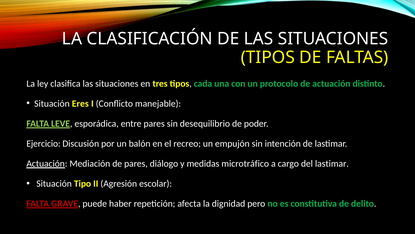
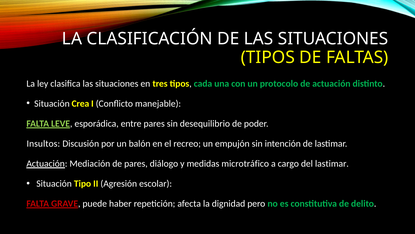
Eres: Eres -> Crea
Ejercicio: Ejercicio -> Insultos
